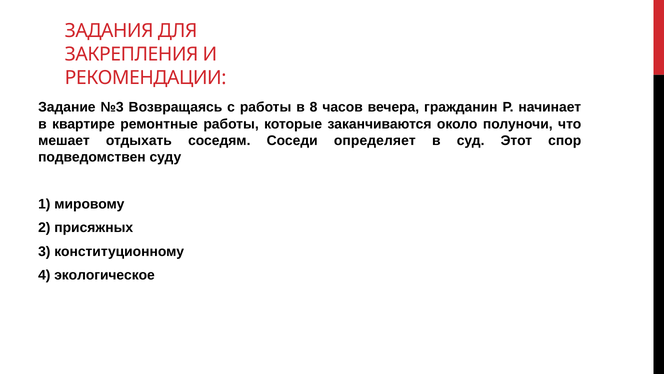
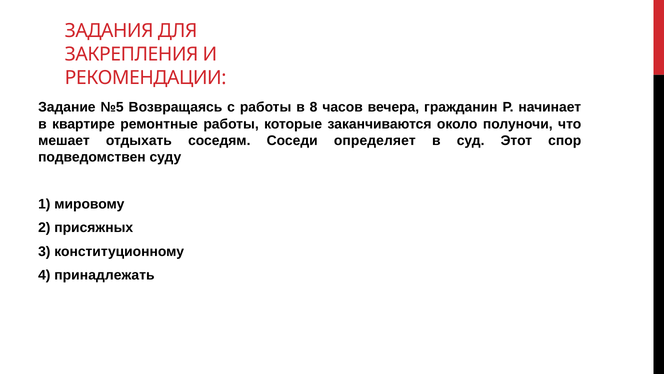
№3: №3 -> №5
экологическое: экологическое -> принадлежать
